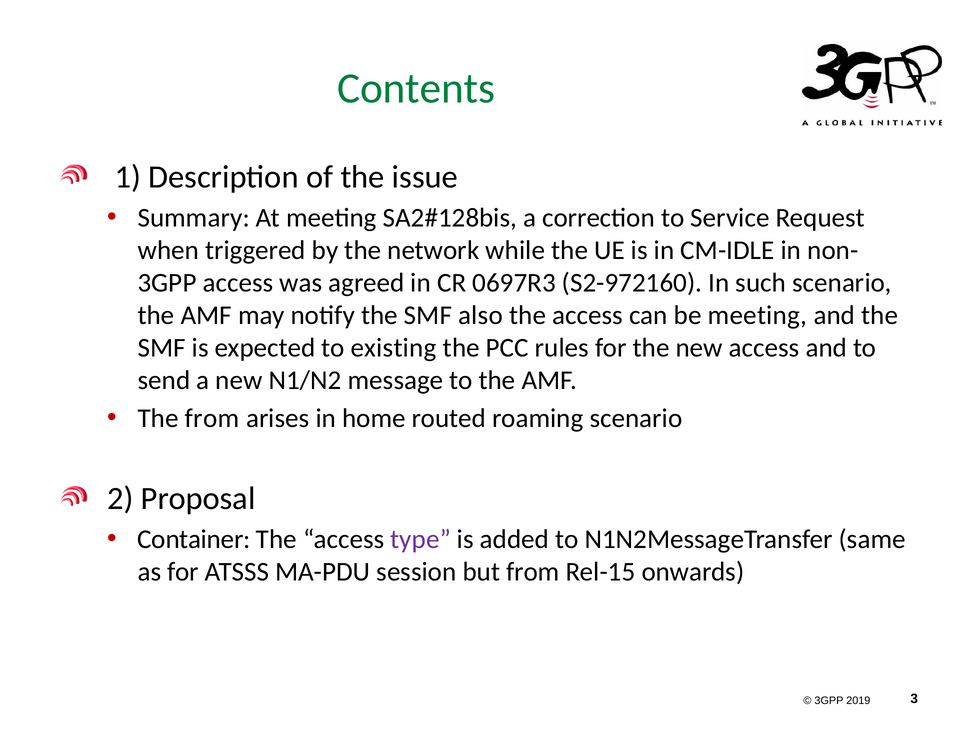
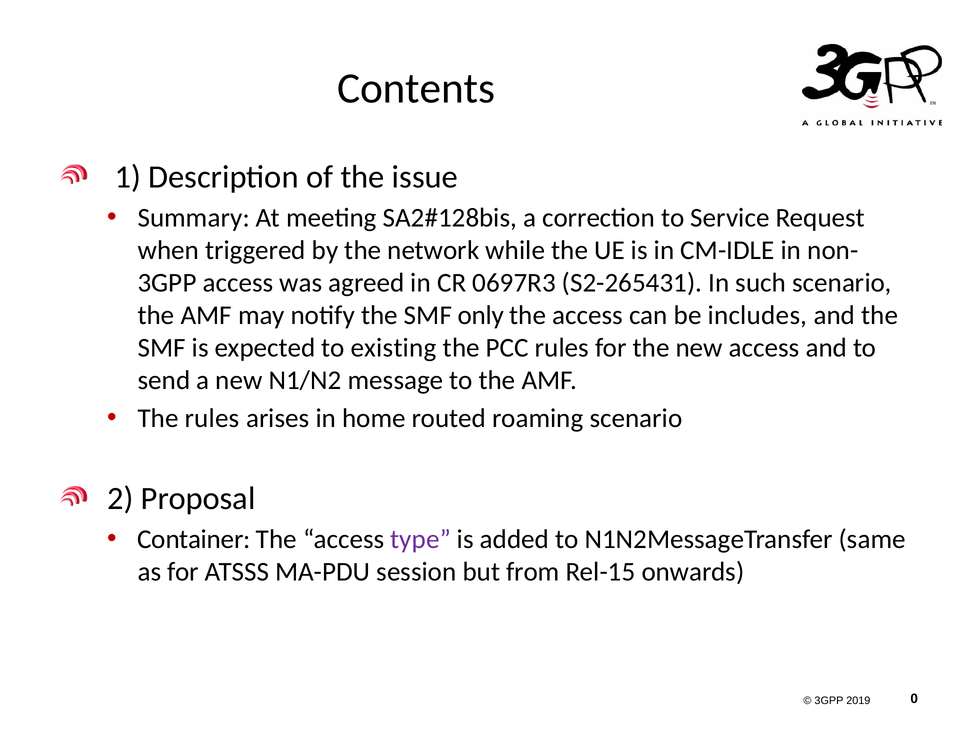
Contents colour: green -> black
S2-972160: S2-972160 -> S2-265431
also: also -> only
be meeting: meeting -> includes
The from: from -> rules
3: 3 -> 0
